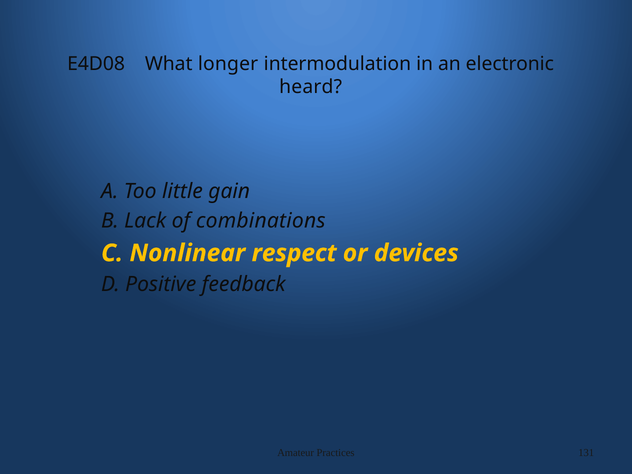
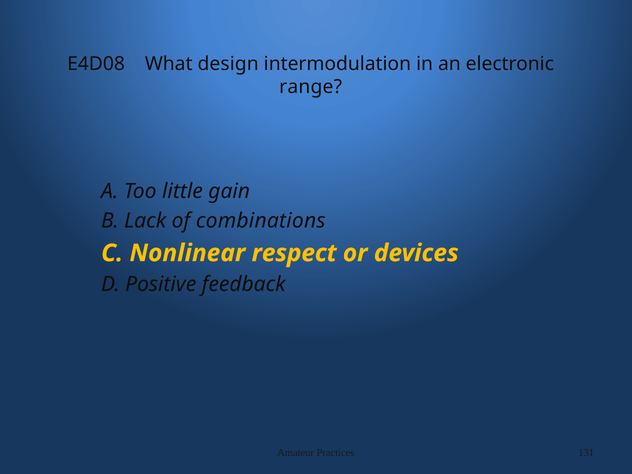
longer: longer -> design
heard: heard -> range
